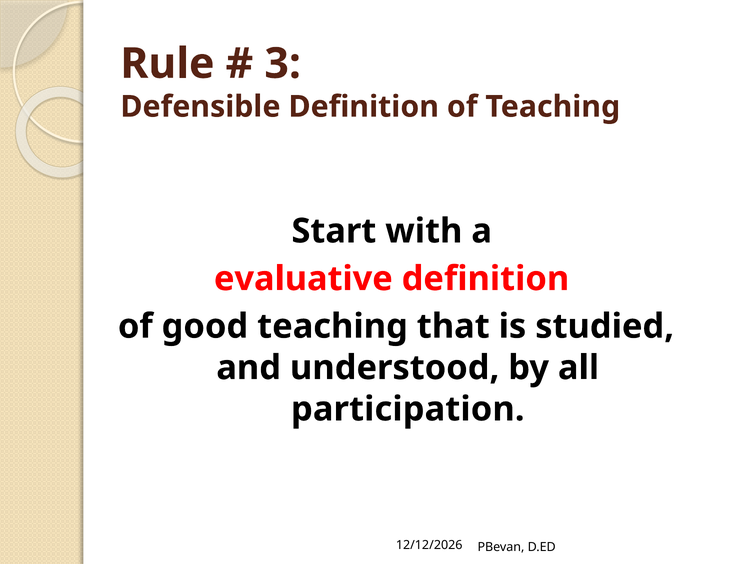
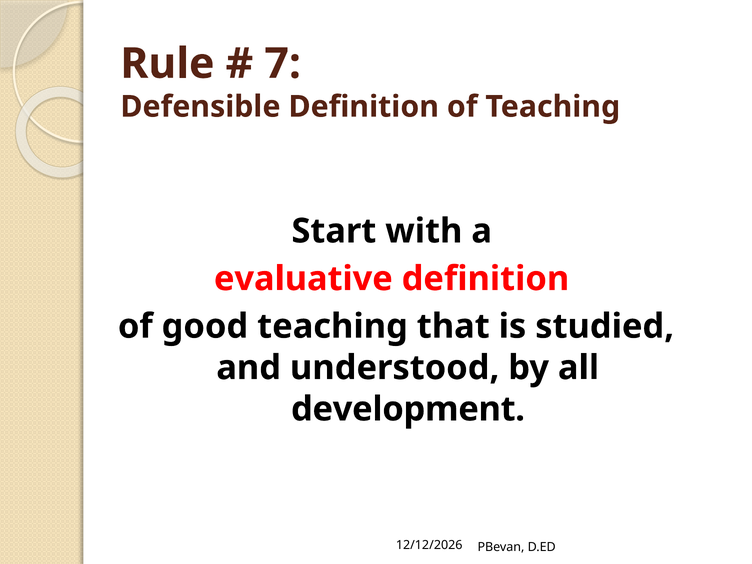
3: 3 -> 7
participation: participation -> development
